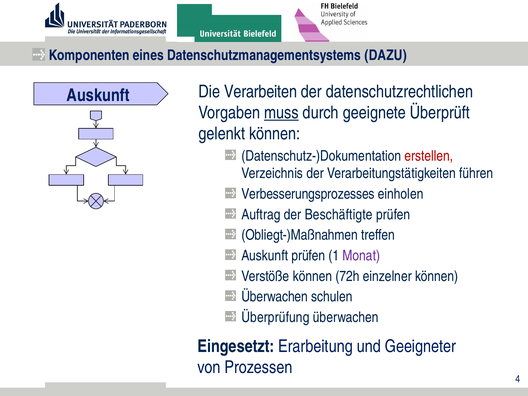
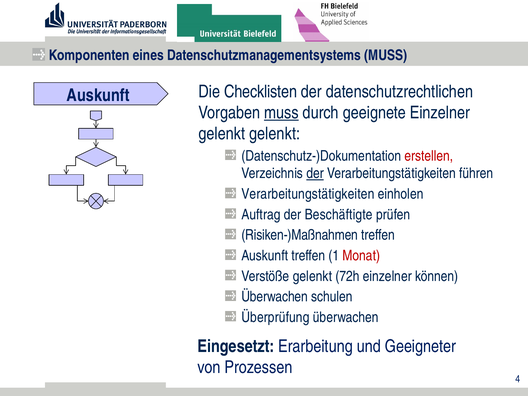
Datenschutzmanagementsystems DAZU: DAZU -> MUSS
Verarbeiten: Verarbeiten -> Checklisten
geeignete Überprüft: Überprüft -> Einzelner
gelenkt können: können -> gelenkt
der at (315, 173) underline: none -> present
Verbesserungsprozesses at (308, 194): Verbesserungsprozesses -> Verarbeitungstätigkeiten
Obliegt-)Maßnahmen: Obliegt-)Maßnahmen -> Risiken-)Maßnahmen
Auskunft prüfen: prüfen -> treffen
Monat colour: purple -> red
Verstöße können: können -> gelenkt
